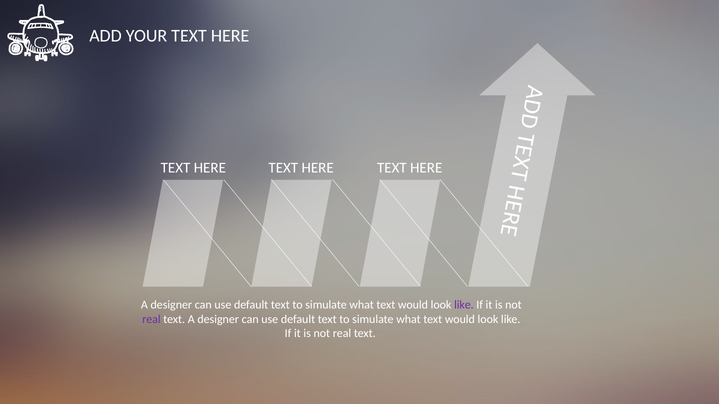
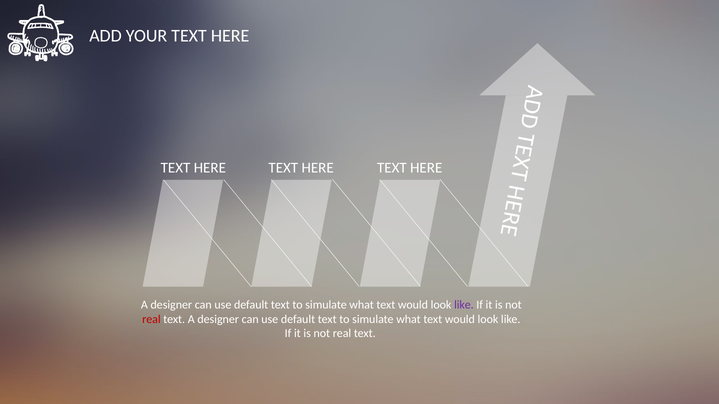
real at (151, 319) colour: purple -> red
